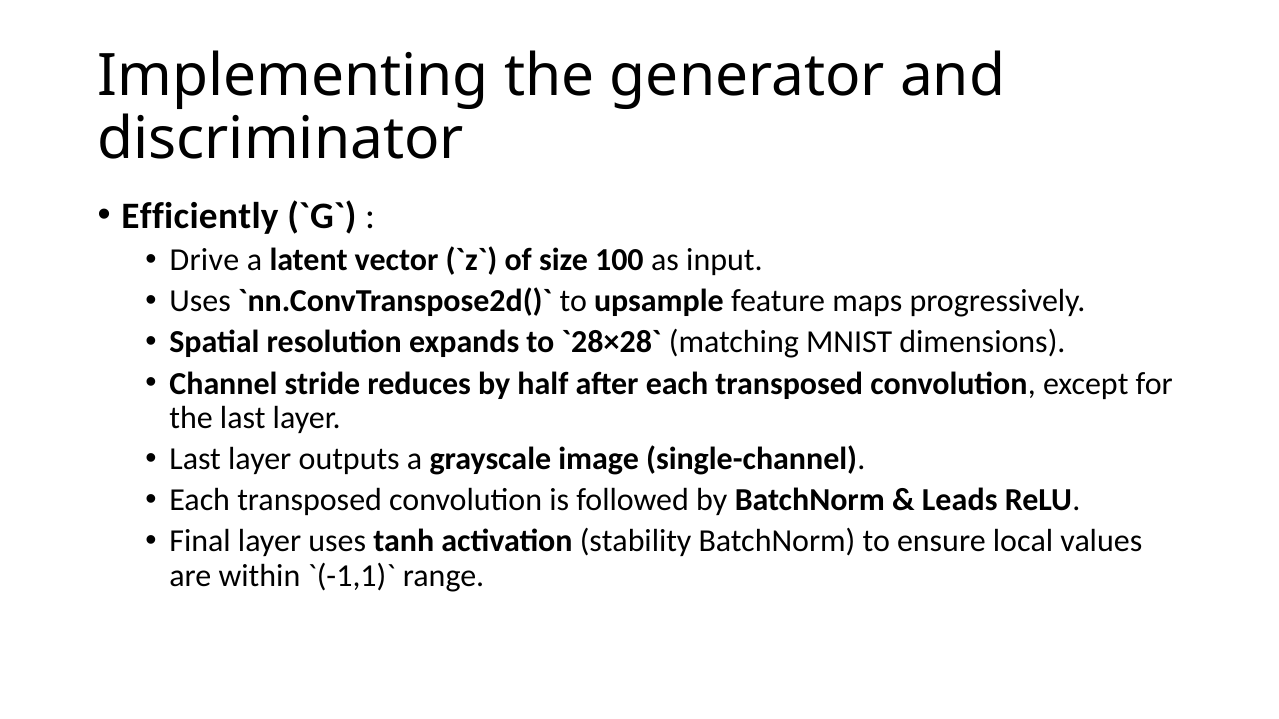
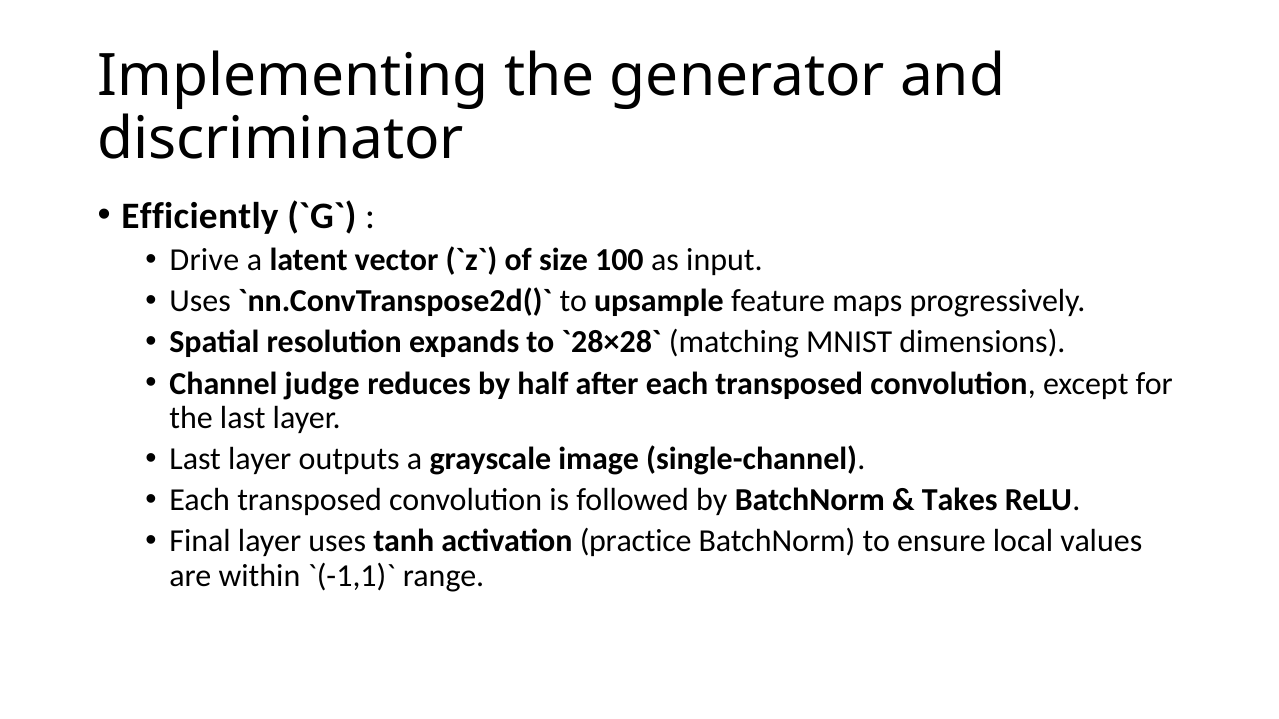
stride: stride -> judge
Leads: Leads -> Takes
stability: stability -> practice
